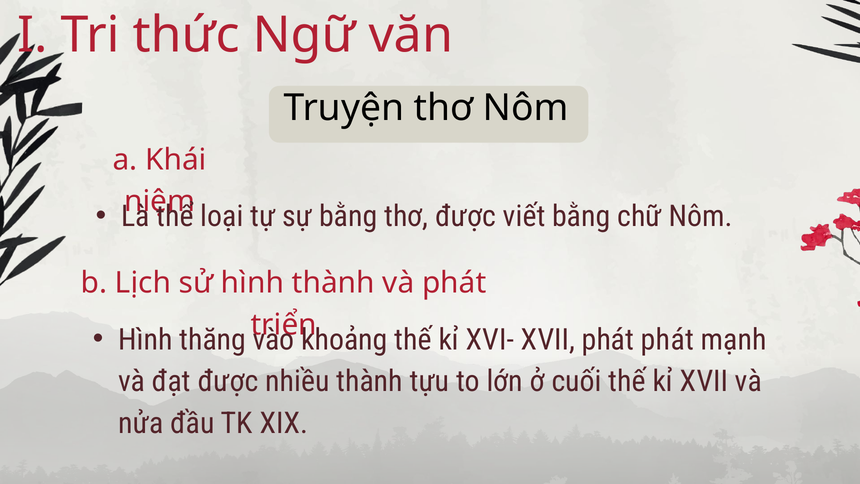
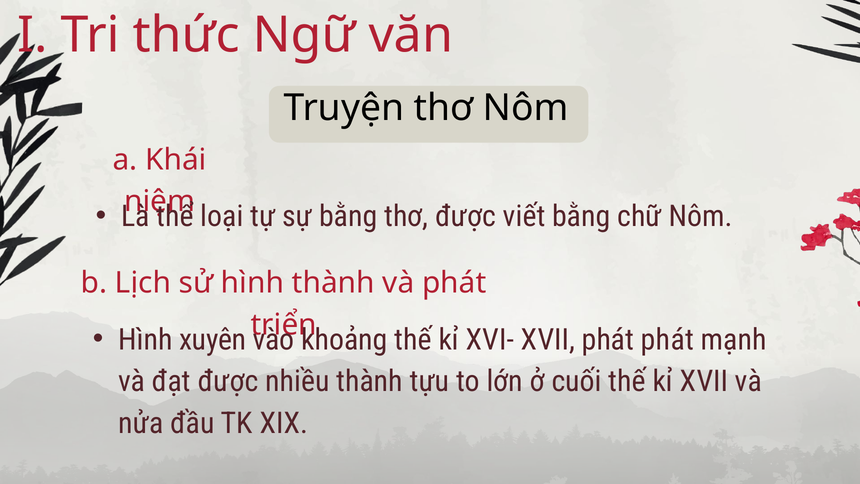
thăng: thăng -> xuyên
